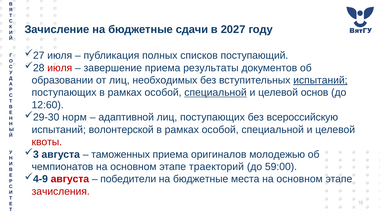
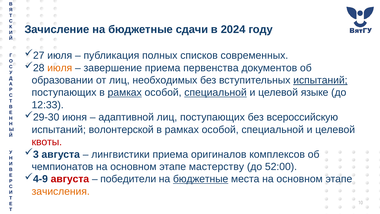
2027: 2027 -> 2024
поступающий: поступающий -> современных
июля at (60, 68) colour: red -> orange
результаты: результаты -> первенства
рамках at (125, 92) underline: none -> present
основ: основ -> языке
12:60: 12:60 -> 12:33
норм: норм -> июня
таможенных: таможенных -> лингвистики
молодежью: молодежью -> комплексов
траекторий: траекторий -> мастерству
59:00: 59:00 -> 52:00
бюджетные at (201, 179) underline: none -> present
зачисления colour: red -> orange
